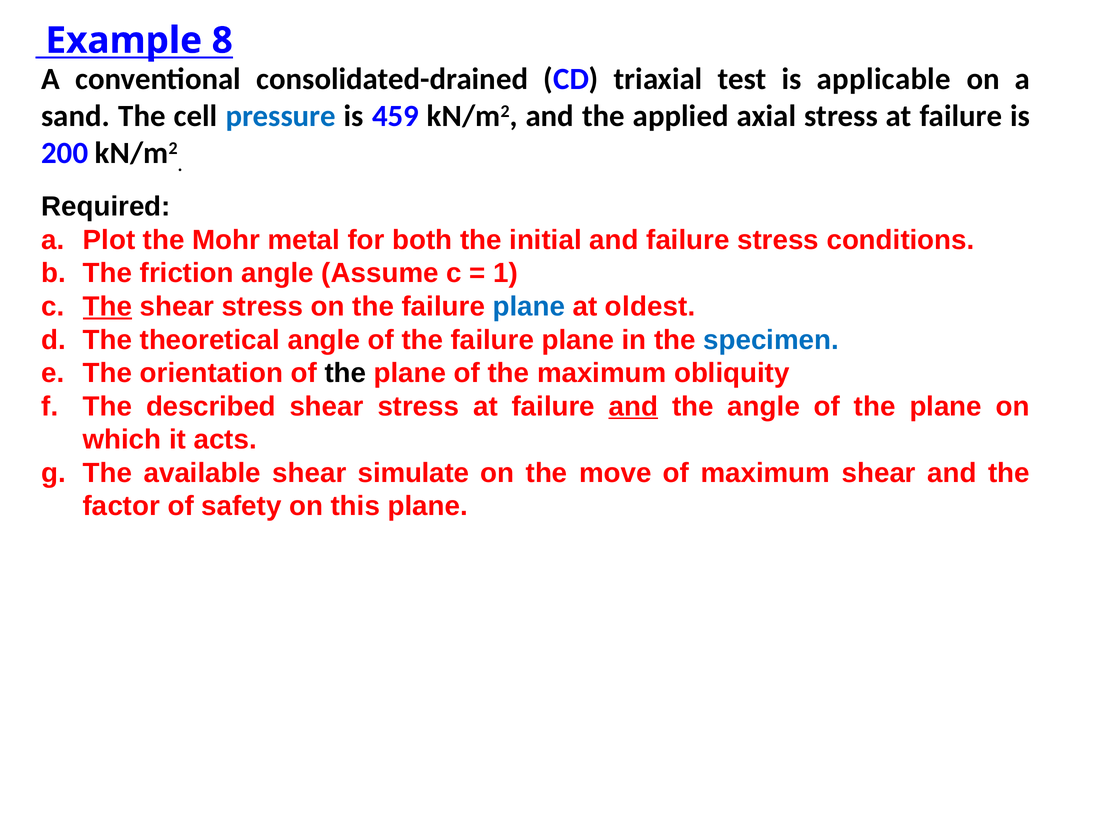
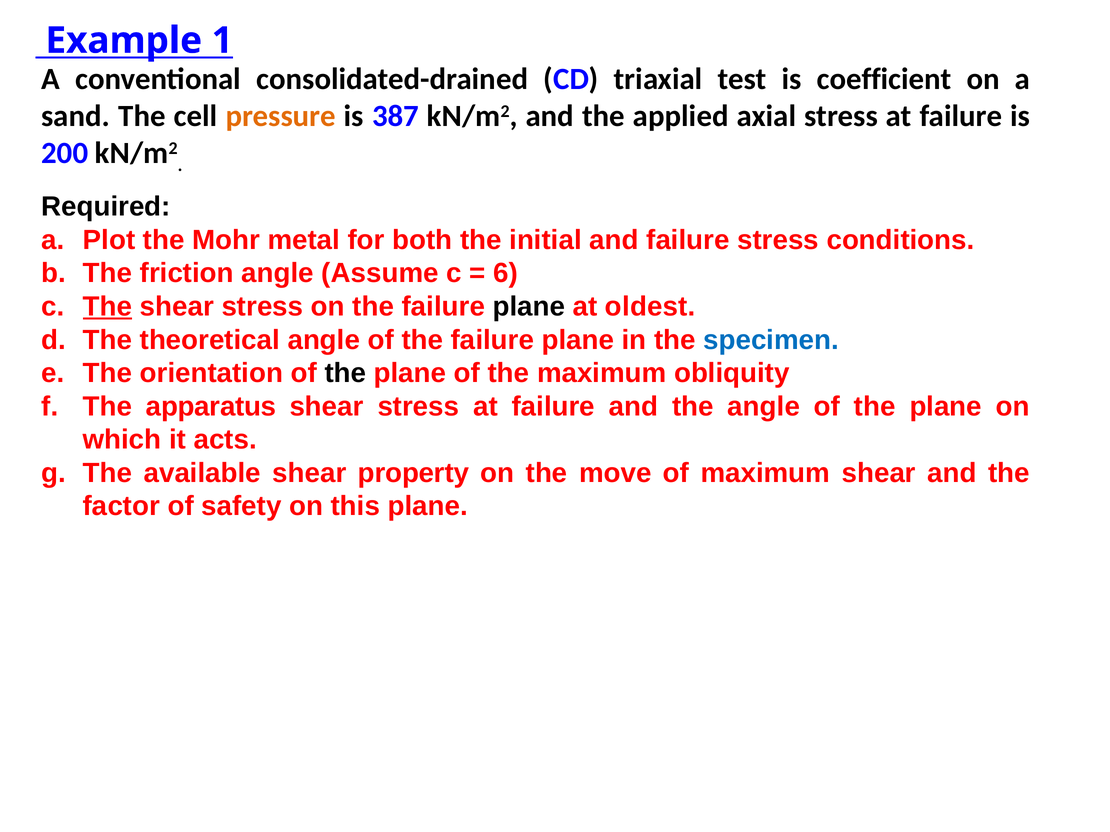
8: 8 -> 1
applicable: applicable -> coefficient
pressure colour: blue -> orange
459: 459 -> 387
1: 1 -> 6
plane at (529, 307) colour: blue -> black
described: described -> apparatus
and at (633, 407) underline: present -> none
simulate: simulate -> property
